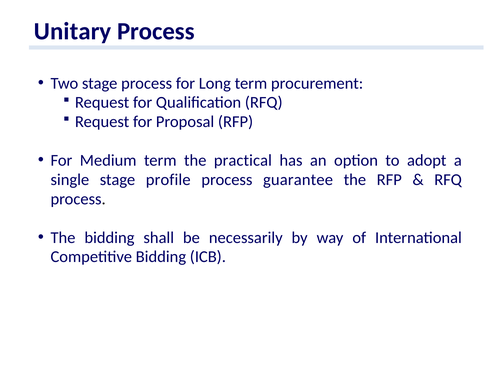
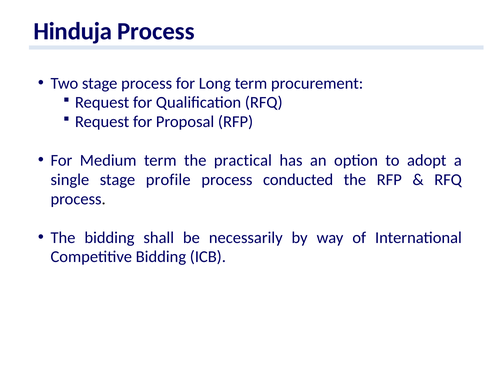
Unitary: Unitary -> Hinduja
guarantee: guarantee -> conducted
